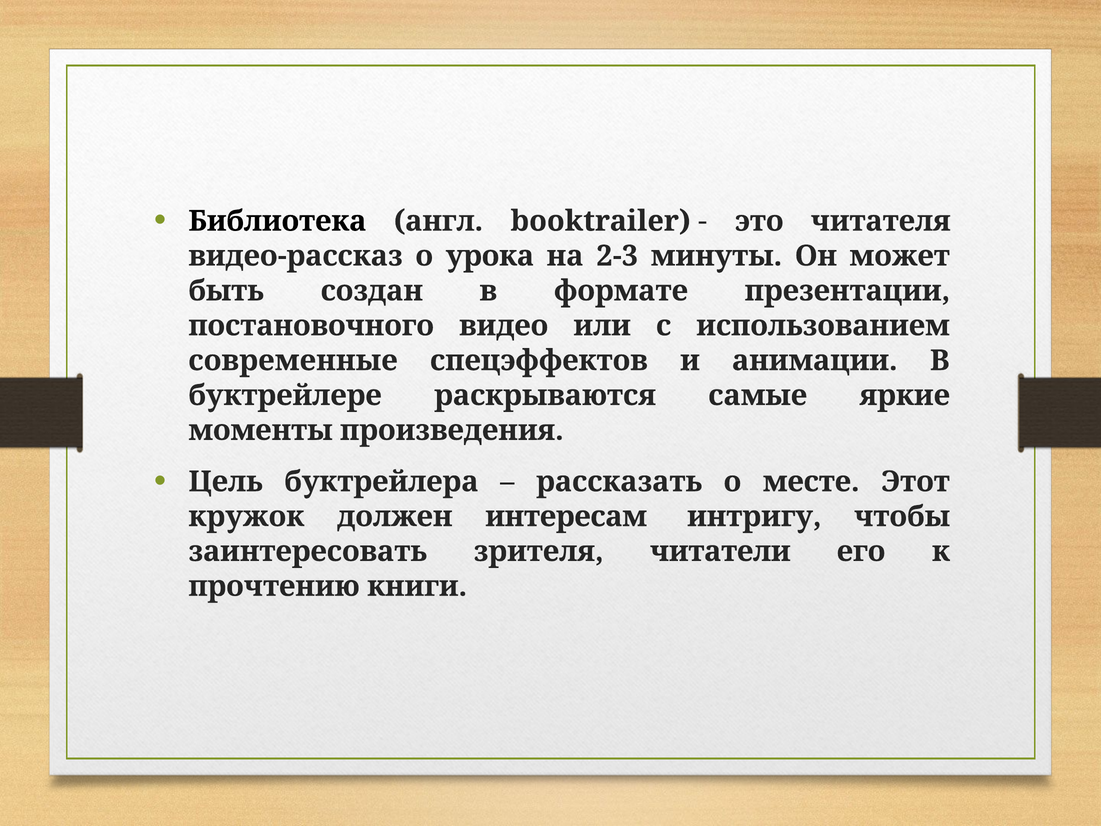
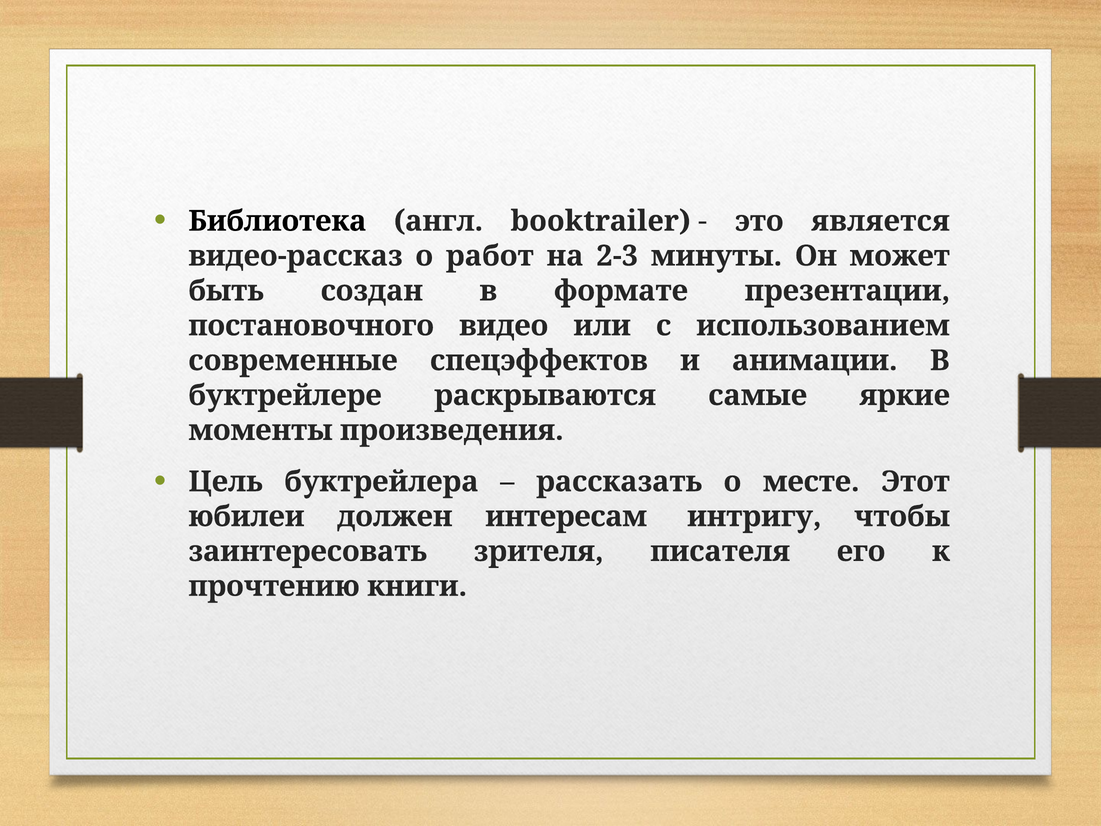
читателя: читателя -> является
урока: урока -> работ
кружок: кружок -> юбилеи
читатели: читатели -> писателя
